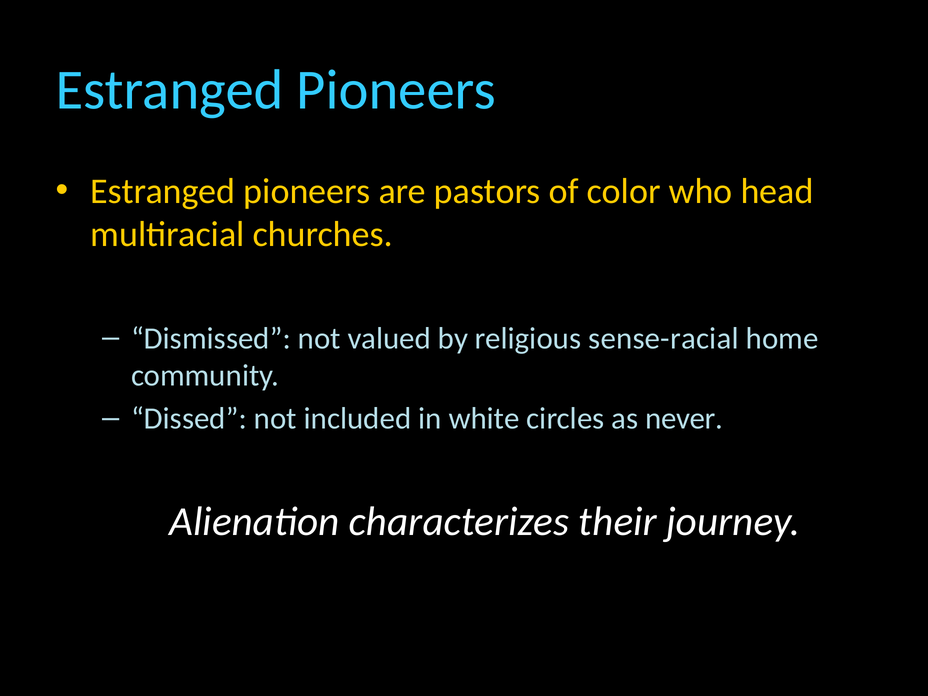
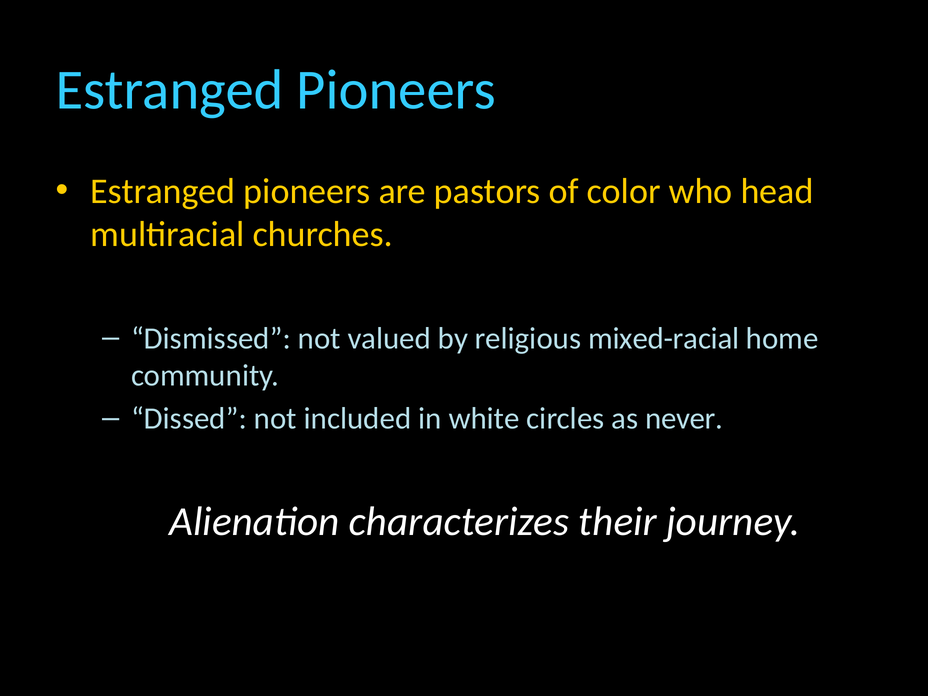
sense-racial: sense-racial -> mixed-racial
